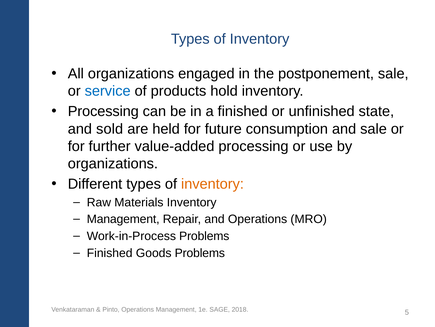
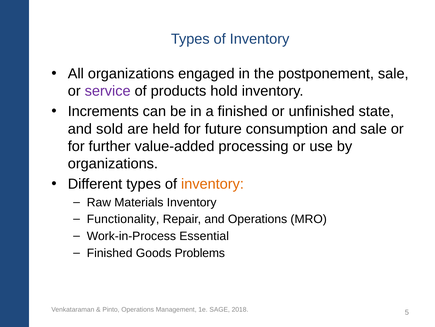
service colour: blue -> purple
Processing at (103, 111): Processing -> Increments
Management at (123, 219): Management -> Functionality
Work-in-Process Problems: Problems -> Essential
